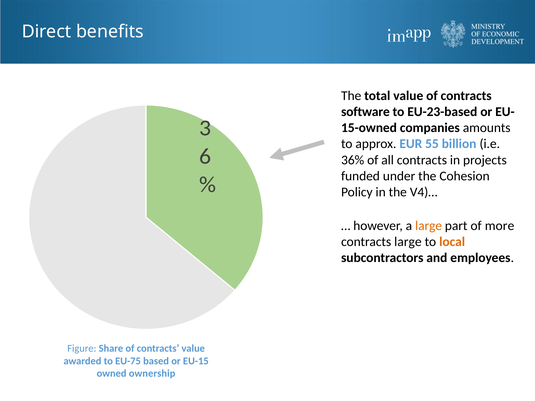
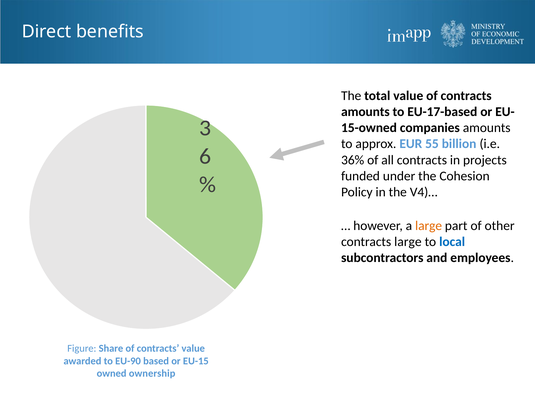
software at (365, 112): software -> amounts
EU-23-based: EU-23-based -> EU-17-based
more: more -> other
local colour: orange -> blue
EU-75: EU-75 -> EU-90
